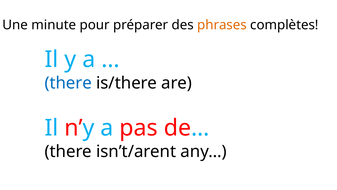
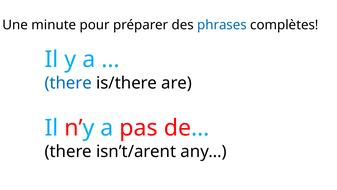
phrases colour: orange -> blue
